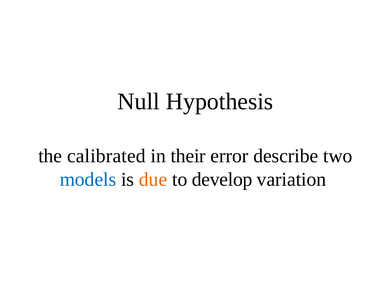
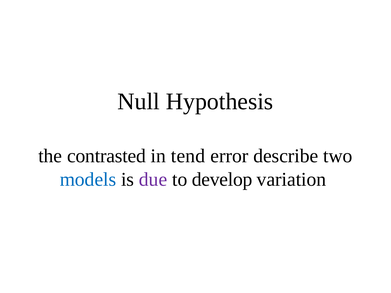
calibrated: calibrated -> contrasted
their: their -> tend
due colour: orange -> purple
